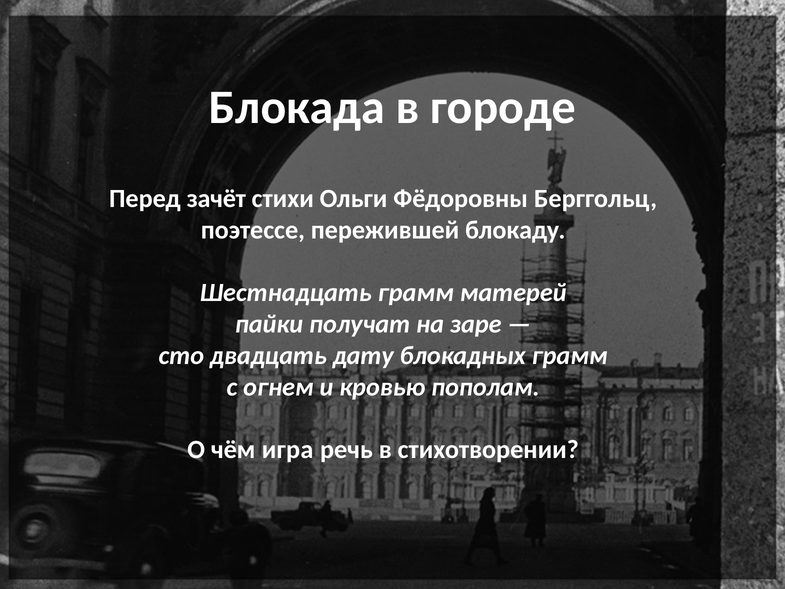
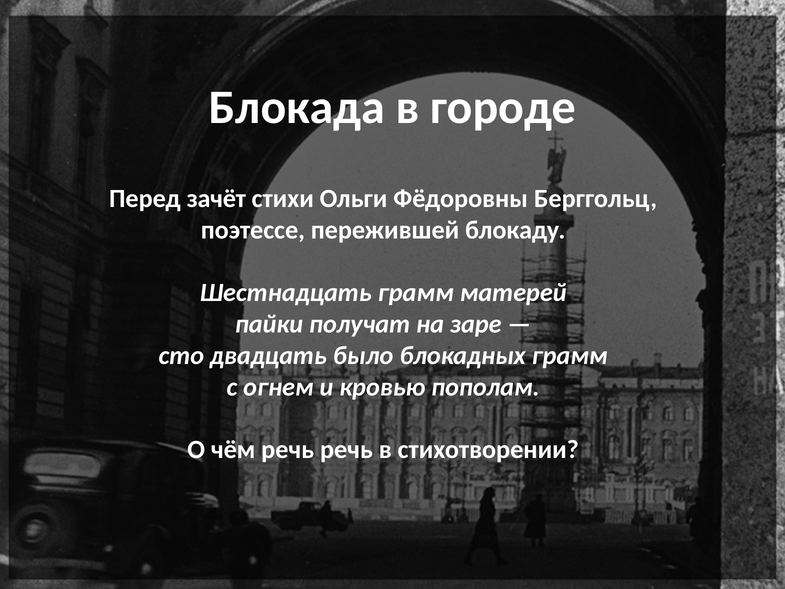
дату: дату -> было
чём игра: игра -> речь
